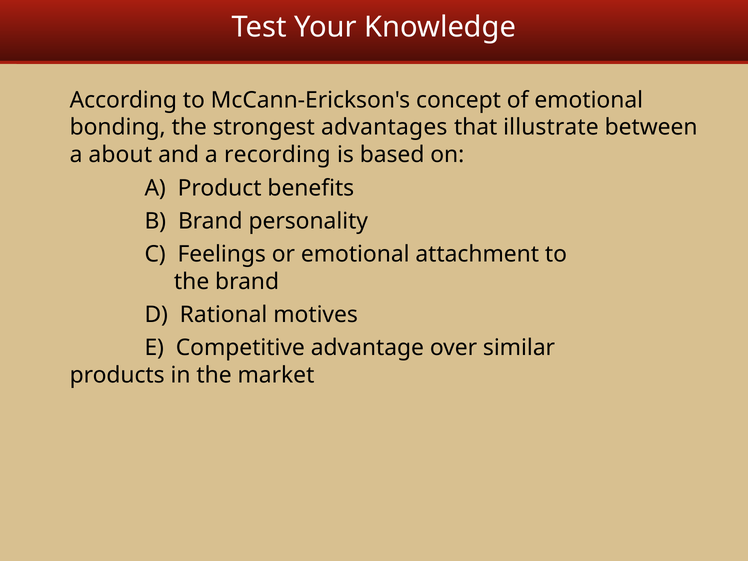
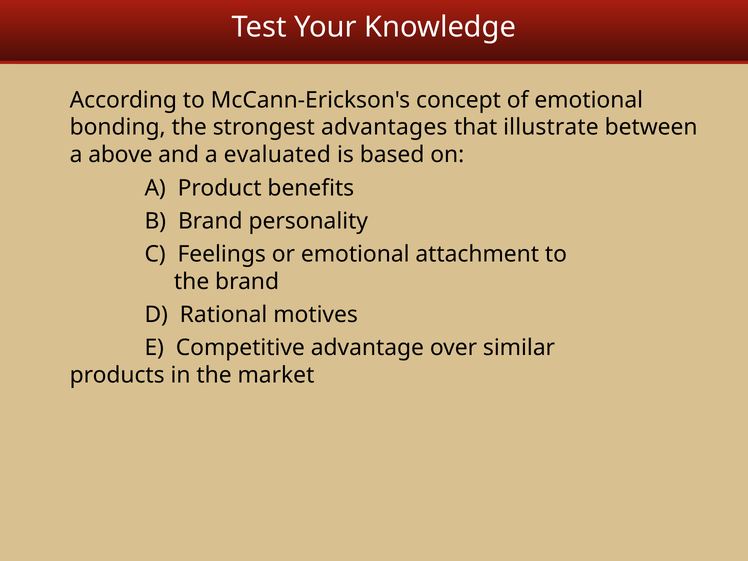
about: about -> above
recording: recording -> evaluated
